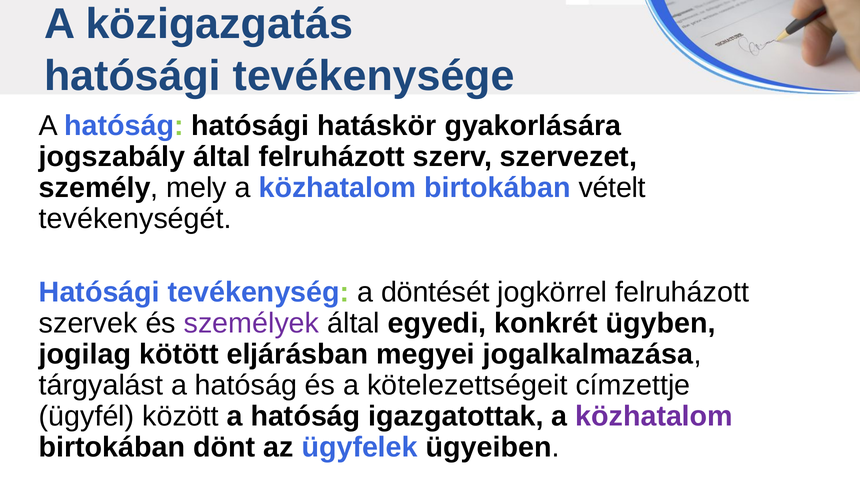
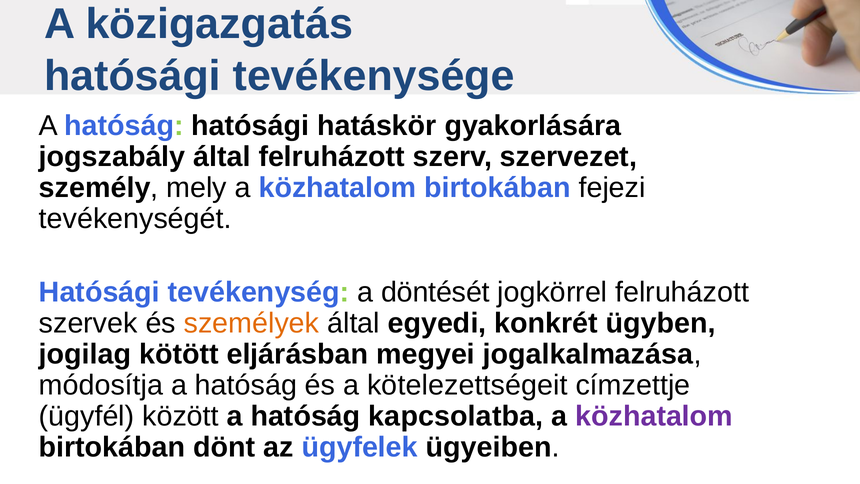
vételt: vételt -> fejezi
személyek colour: purple -> orange
tárgyalást: tárgyalást -> módosítja
igazgatottak: igazgatottak -> kapcsolatba
